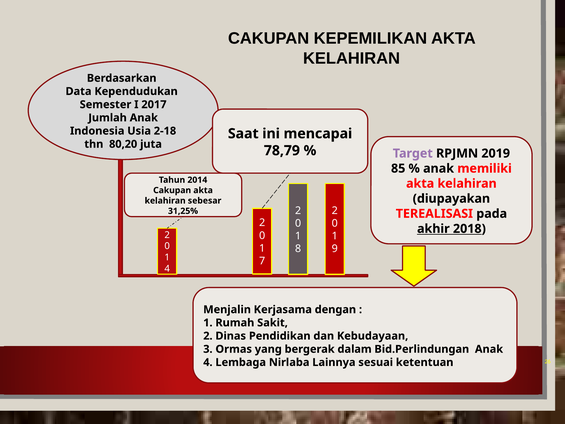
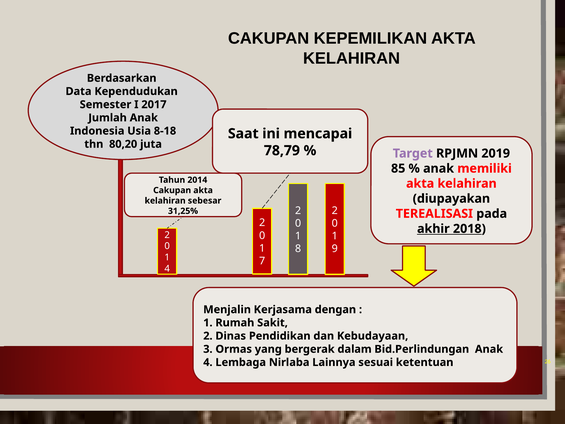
2-18: 2-18 -> 8-18
